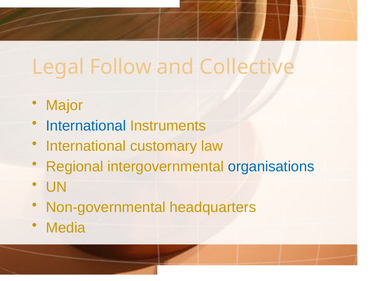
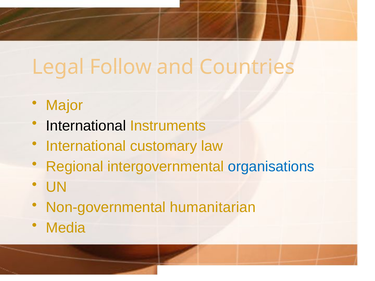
Collective: Collective -> Countries
International at (86, 126) colour: blue -> black
headquarters: headquarters -> humanitarian
